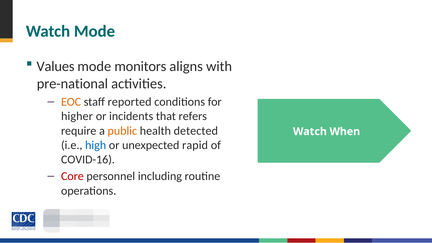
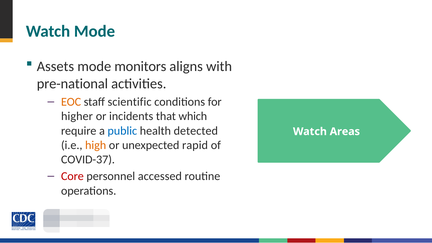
Values: Values -> Assets
reported: reported -> scientific
refers: refers -> which
public colour: orange -> blue
When: When -> Areas
high colour: blue -> orange
COVID-16: COVID-16 -> COVID-37
including: including -> accessed
